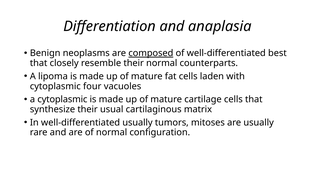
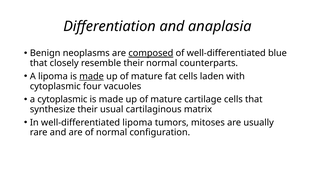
best: best -> blue
made at (92, 76) underline: none -> present
well-differentiated usually: usually -> lipoma
